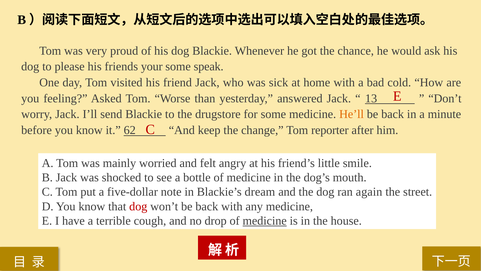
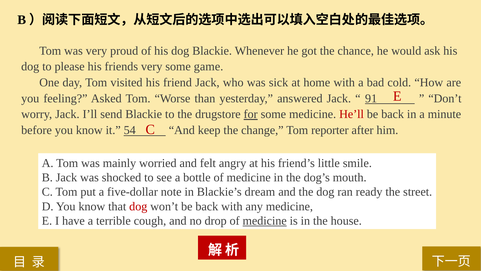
friends your: your -> very
speak: speak -> game
13: 13 -> 91
for underline: none -> present
He’ll colour: orange -> red
62: 62 -> 54
again: again -> ready
